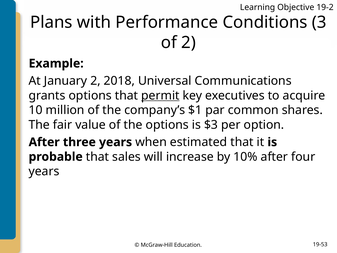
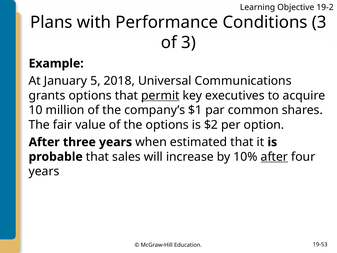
of 2: 2 -> 3
January 2: 2 -> 5
$3: $3 -> $2
after at (274, 157) underline: none -> present
